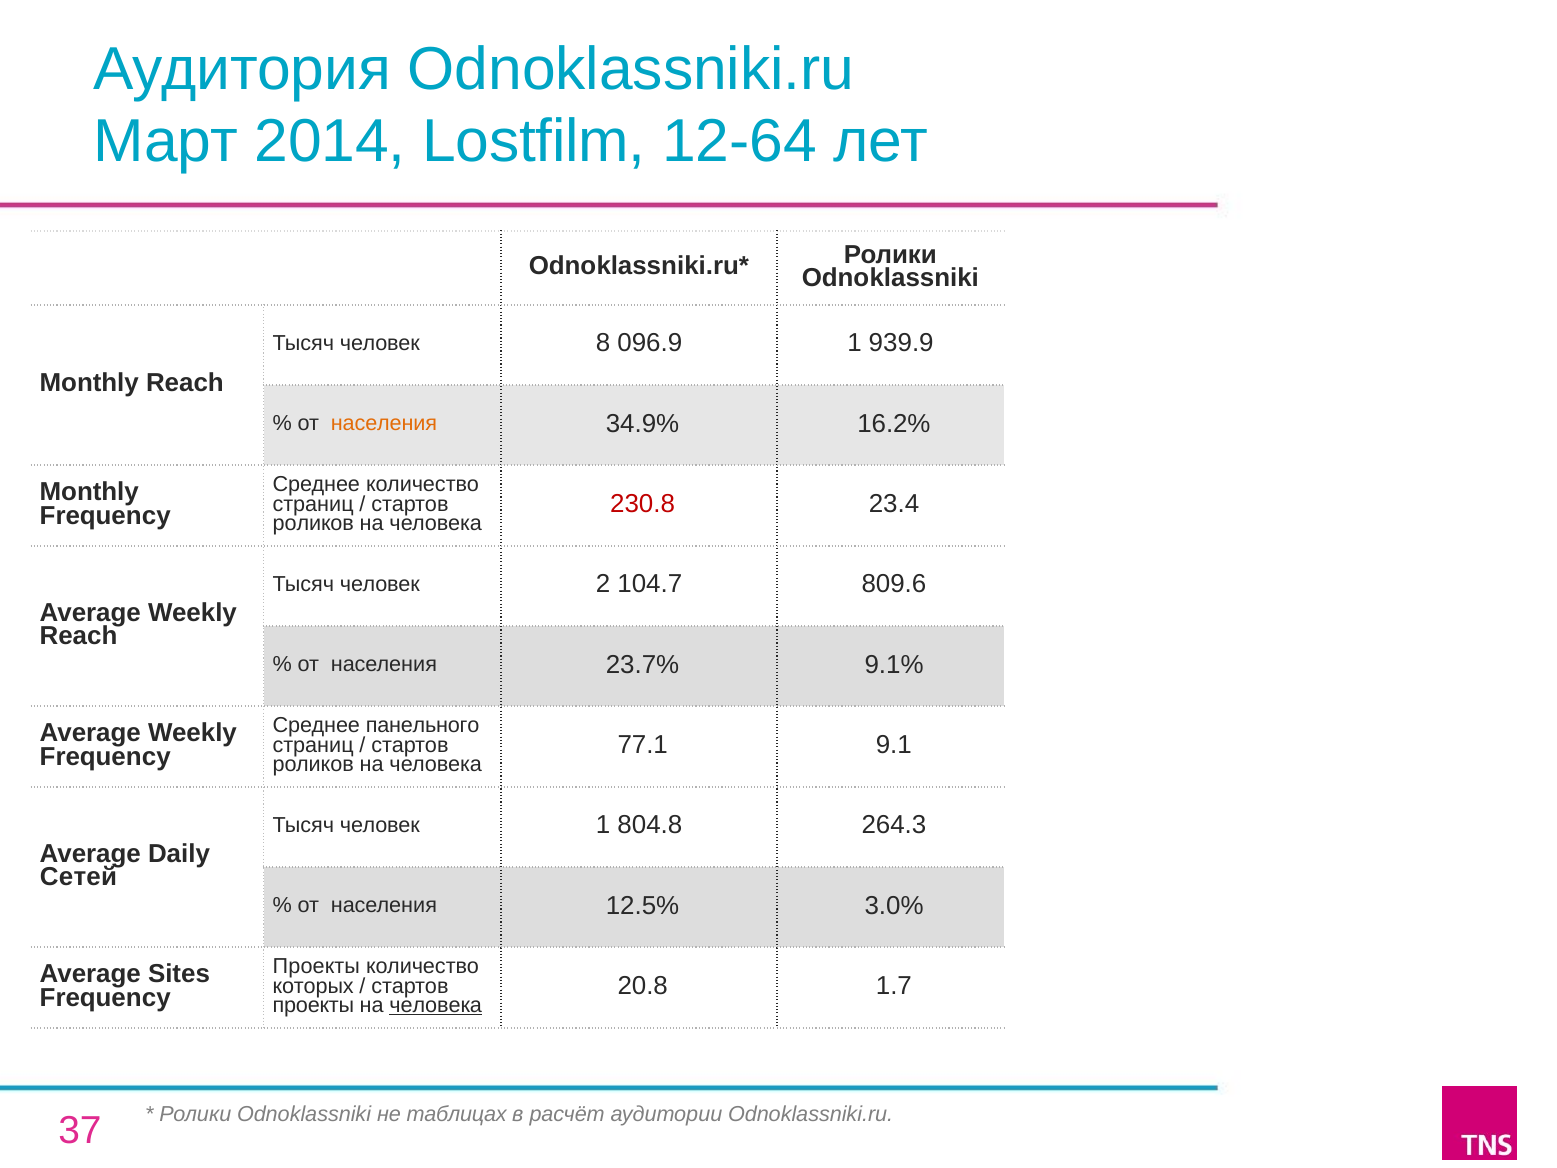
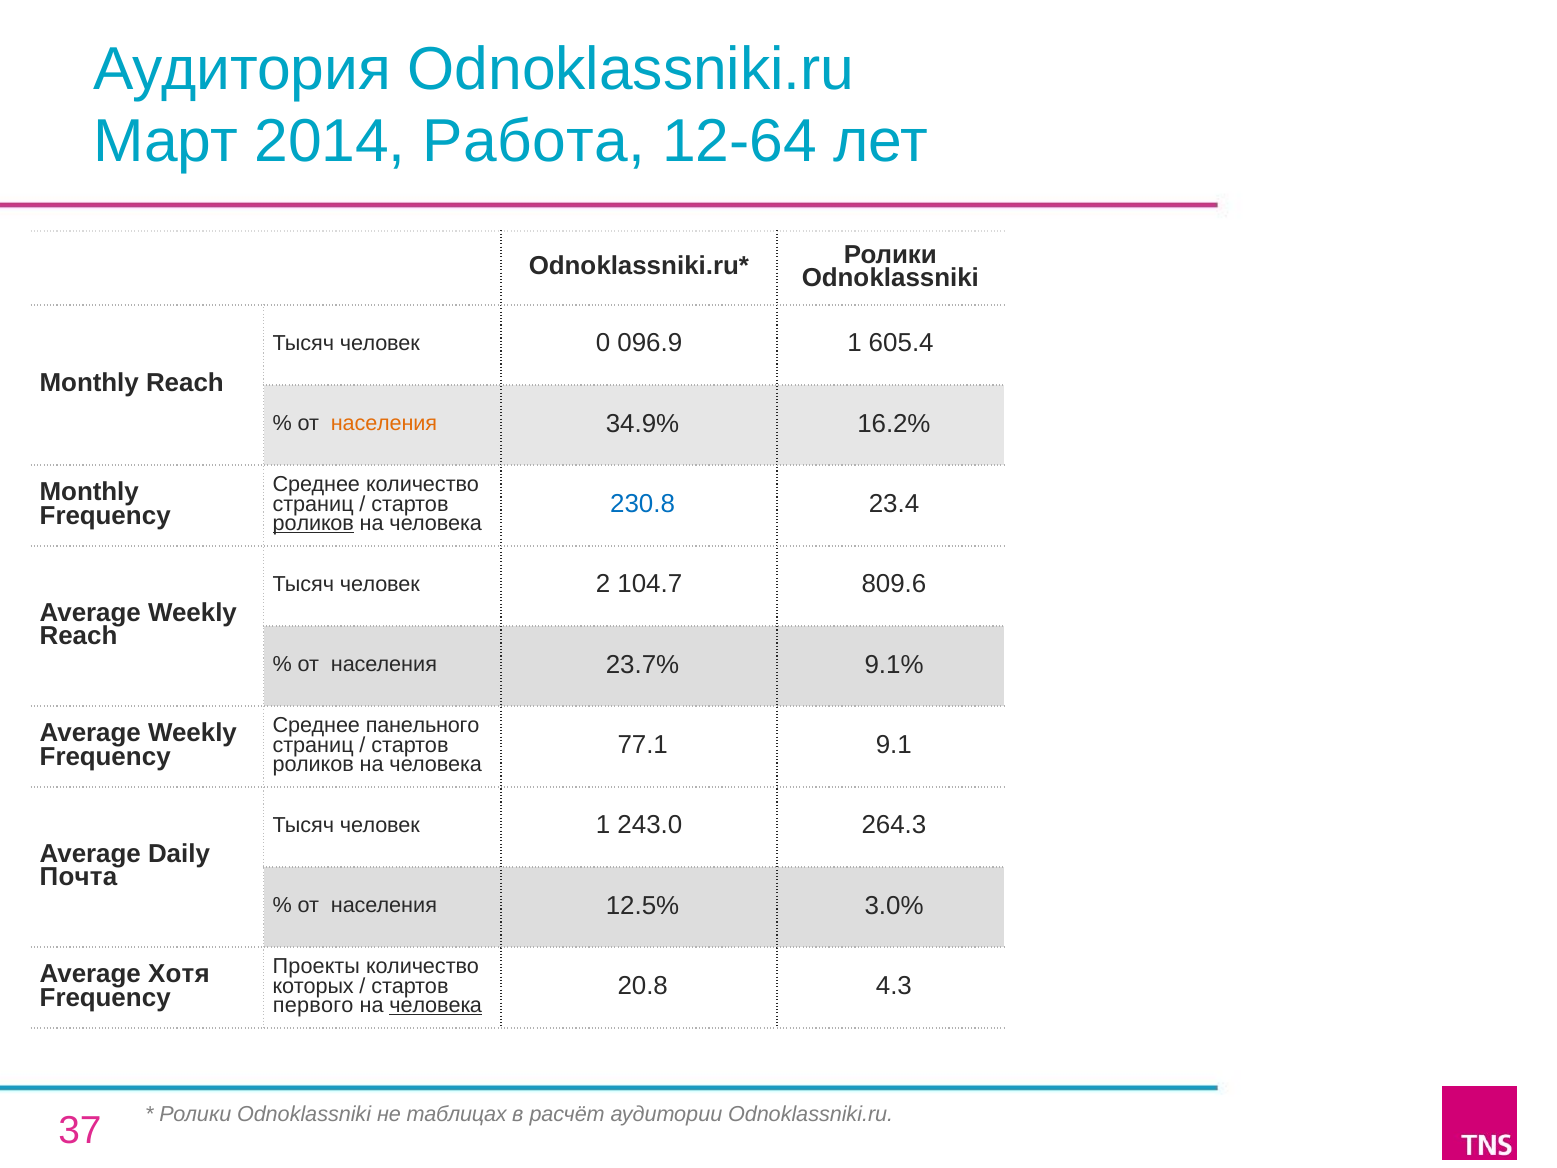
Lostfilm: Lostfilm -> Работа
8: 8 -> 0
939.9: 939.9 -> 605.4
230.8 colour: red -> blue
роликов at (313, 523) underline: none -> present
804.8: 804.8 -> 243.0
Сетей: Сетей -> Почта
Sites: Sites -> Хотя
1.7: 1.7 -> 4.3
проекты at (313, 1005): проекты -> первого
